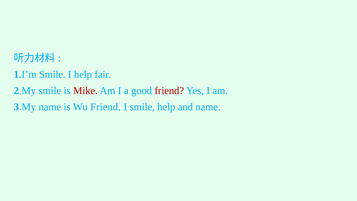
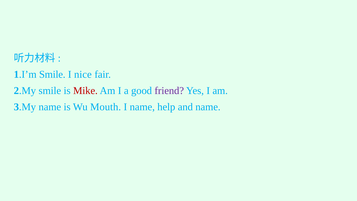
I help: help -> nice
friend at (169, 91) colour: red -> purple
Wu Friend: Friend -> Mouth
I smile: smile -> name
